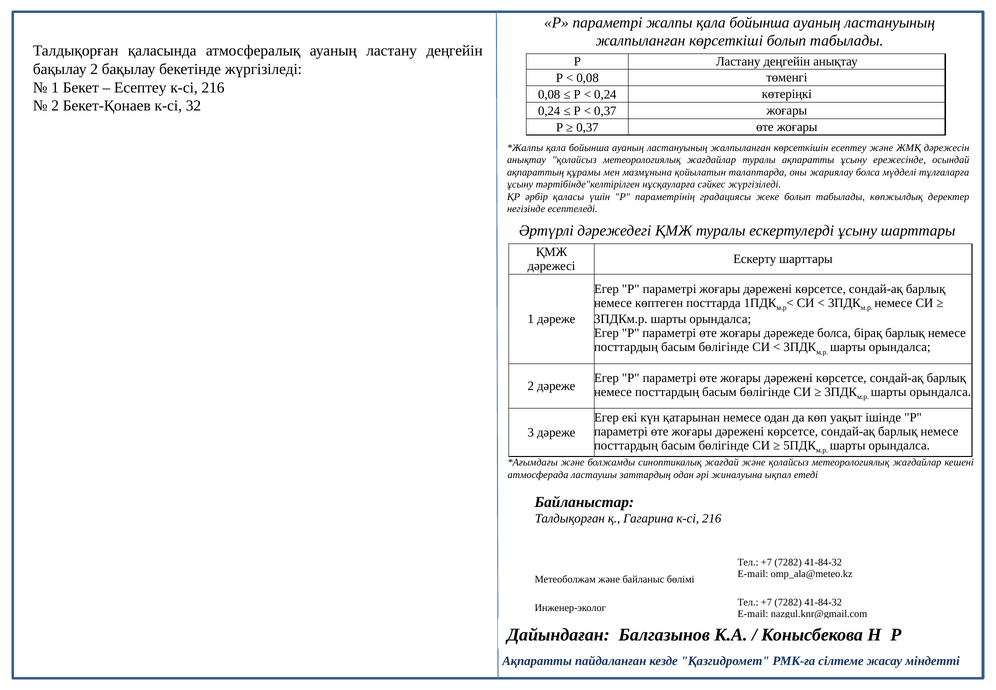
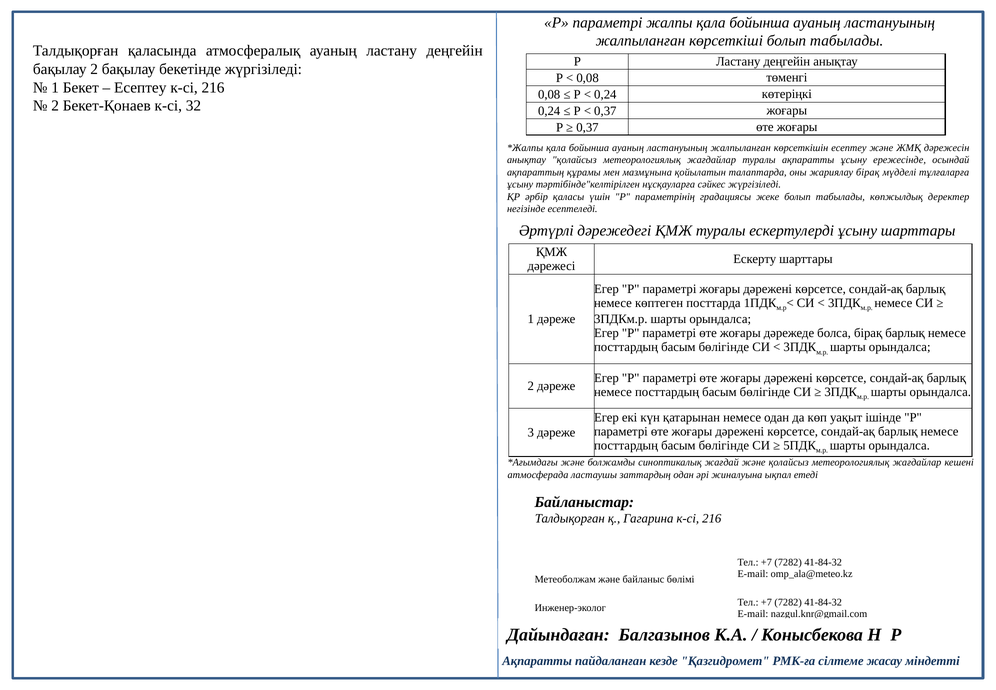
жариялау болса: болса -> бірақ
